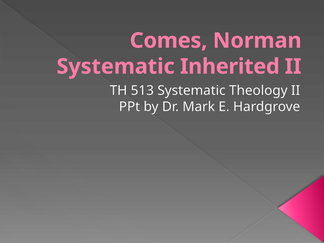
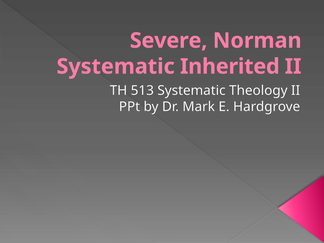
Comes: Comes -> Severe
